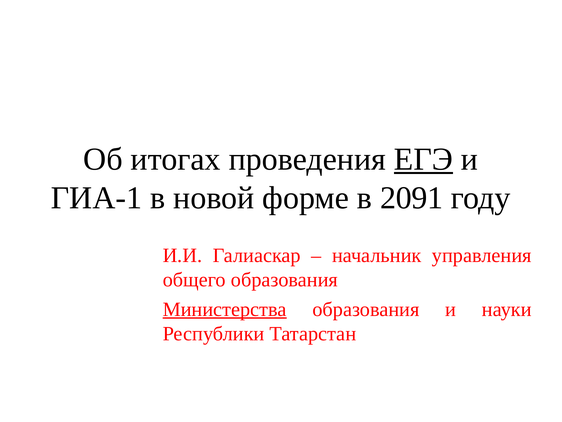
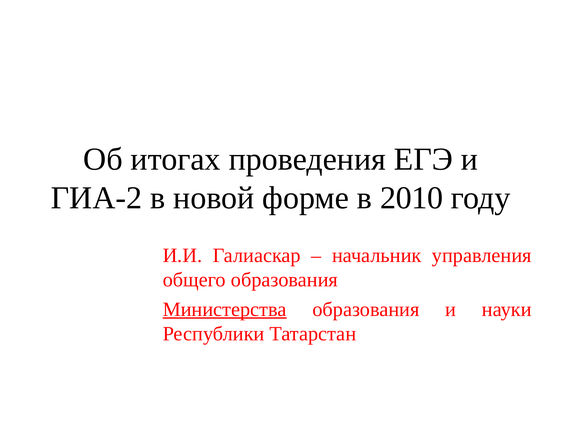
ЕГЭ underline: present -> none
ГИА-1: ГИА-1 -> ГИА-2
2091: 2091 -> 2010
